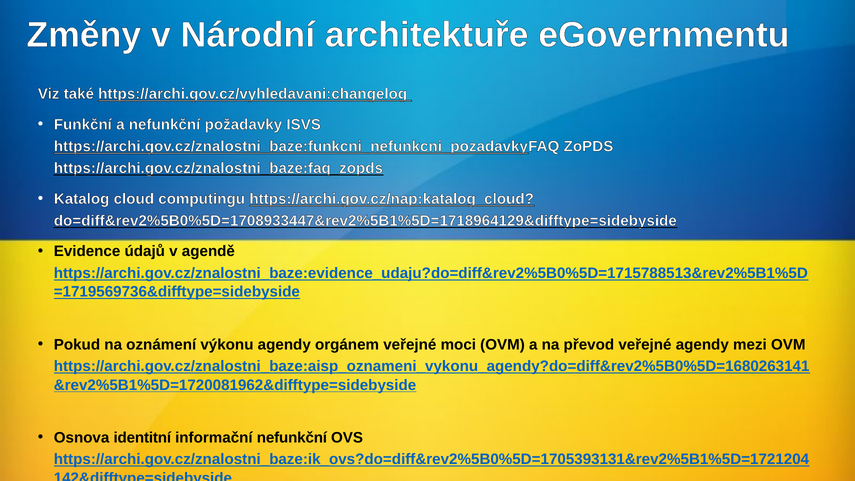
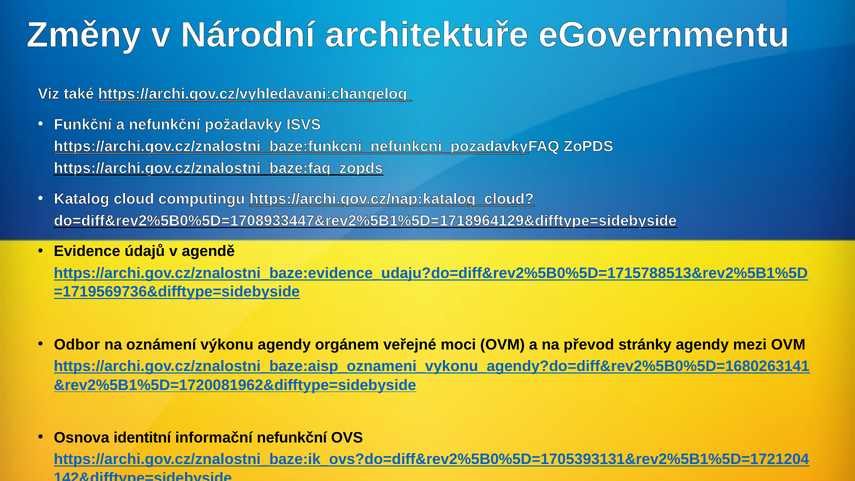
Pokud: Pokud -> Odbor
převod veřejné: veřejné -> stránky
